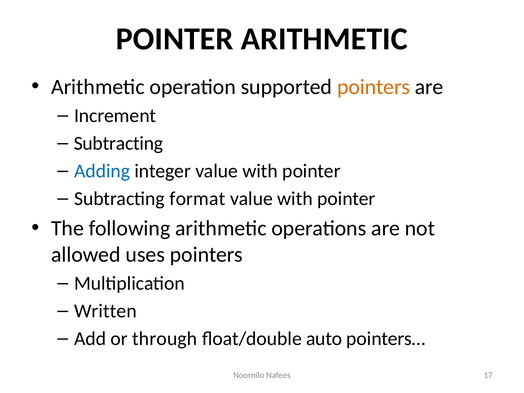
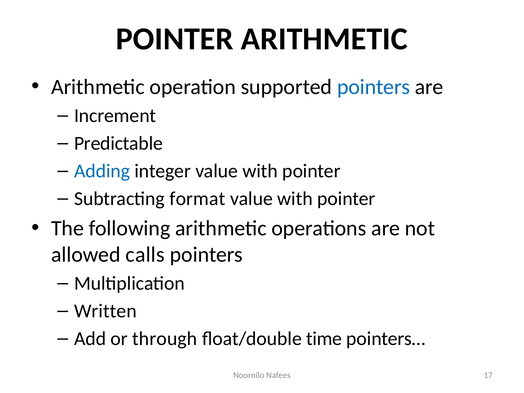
pointers at (374, 87) colour: orange -> blue
Subtracting at (118, 143): Subtracting -> Predictable
uses: uses -> calls
auto: auto -> time
